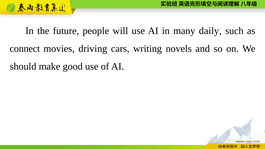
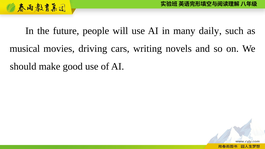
connect: connect -> musical
